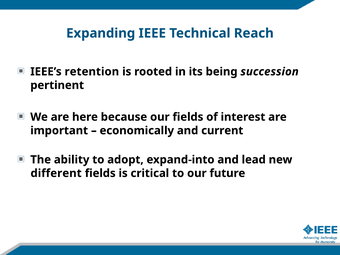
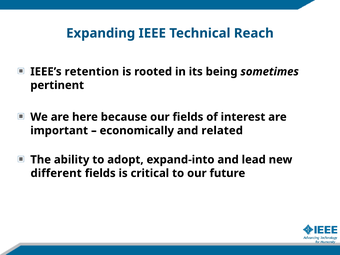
succession: succession -> sometimes
current: current -> related
